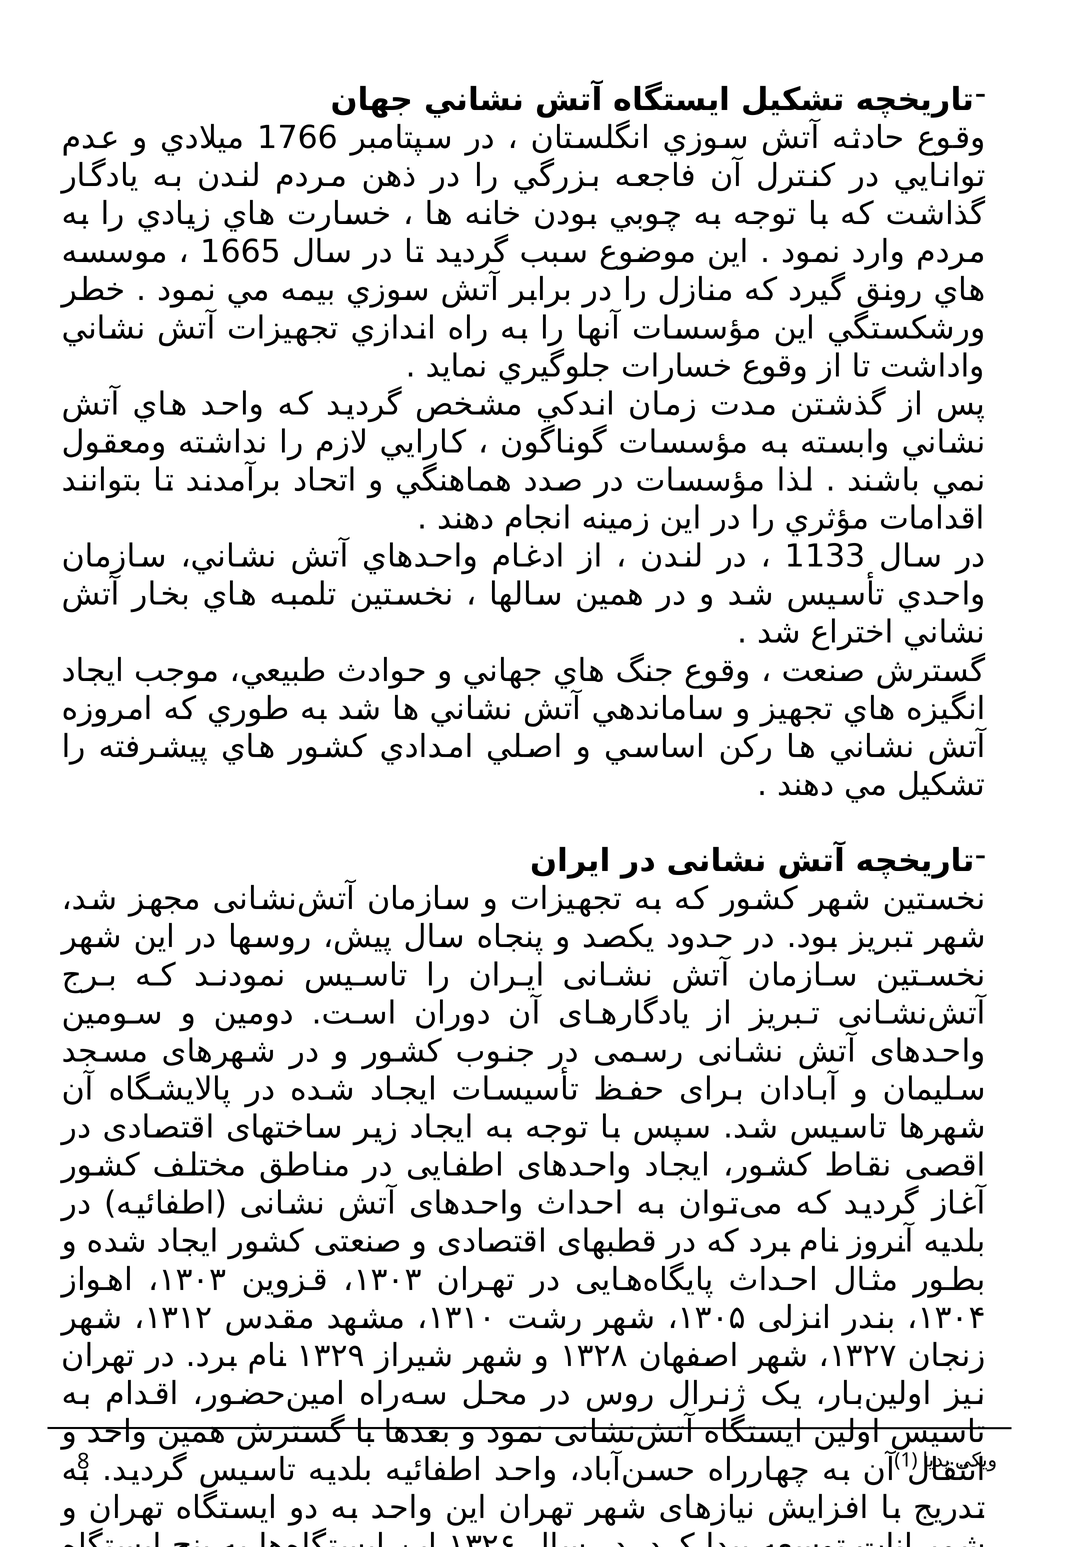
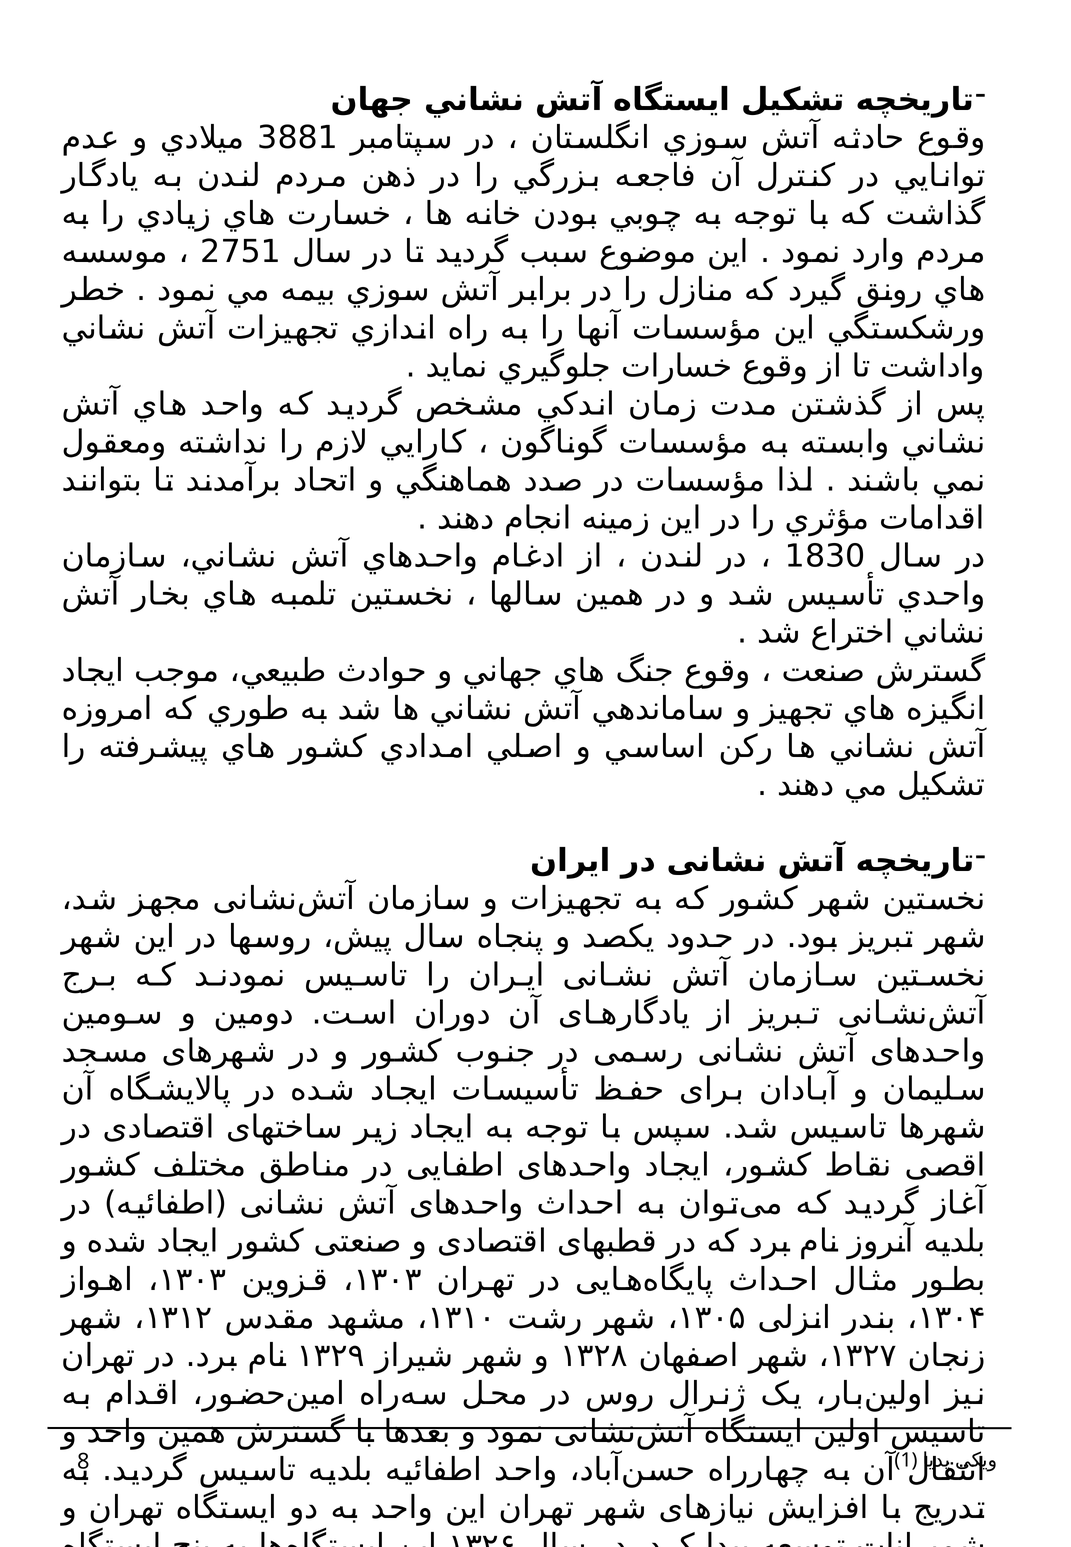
1766: 1766 -> 3881
1665: 1665 -> 2751
1133: 1133 -> 1830
